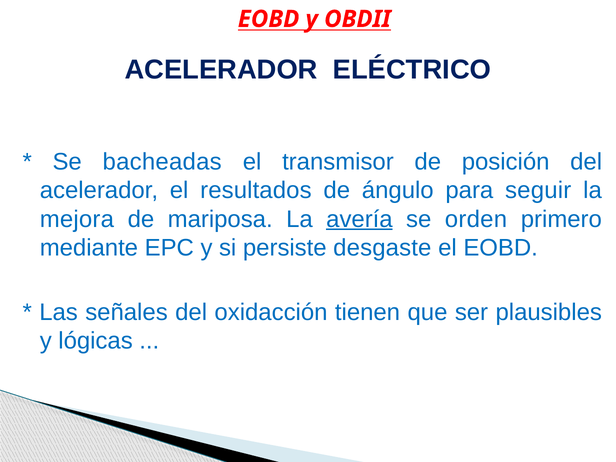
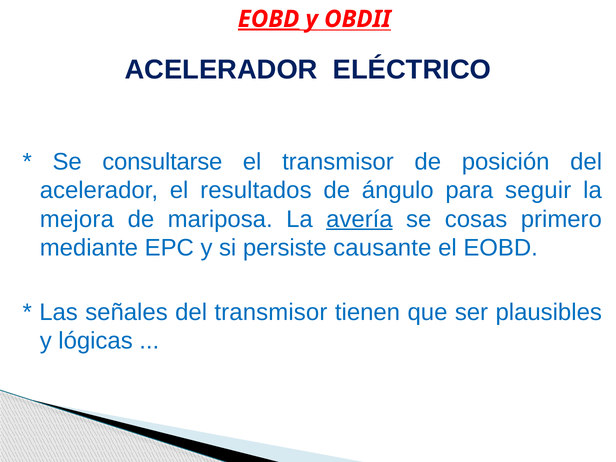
EOBD at (269, 19) underline: none -> present
bacheadas: bacheadas -> consultarse
orden: orden -> cosas
desgaste: desgaste -> causante
del oxidacción: oxidacción -> transmisor
